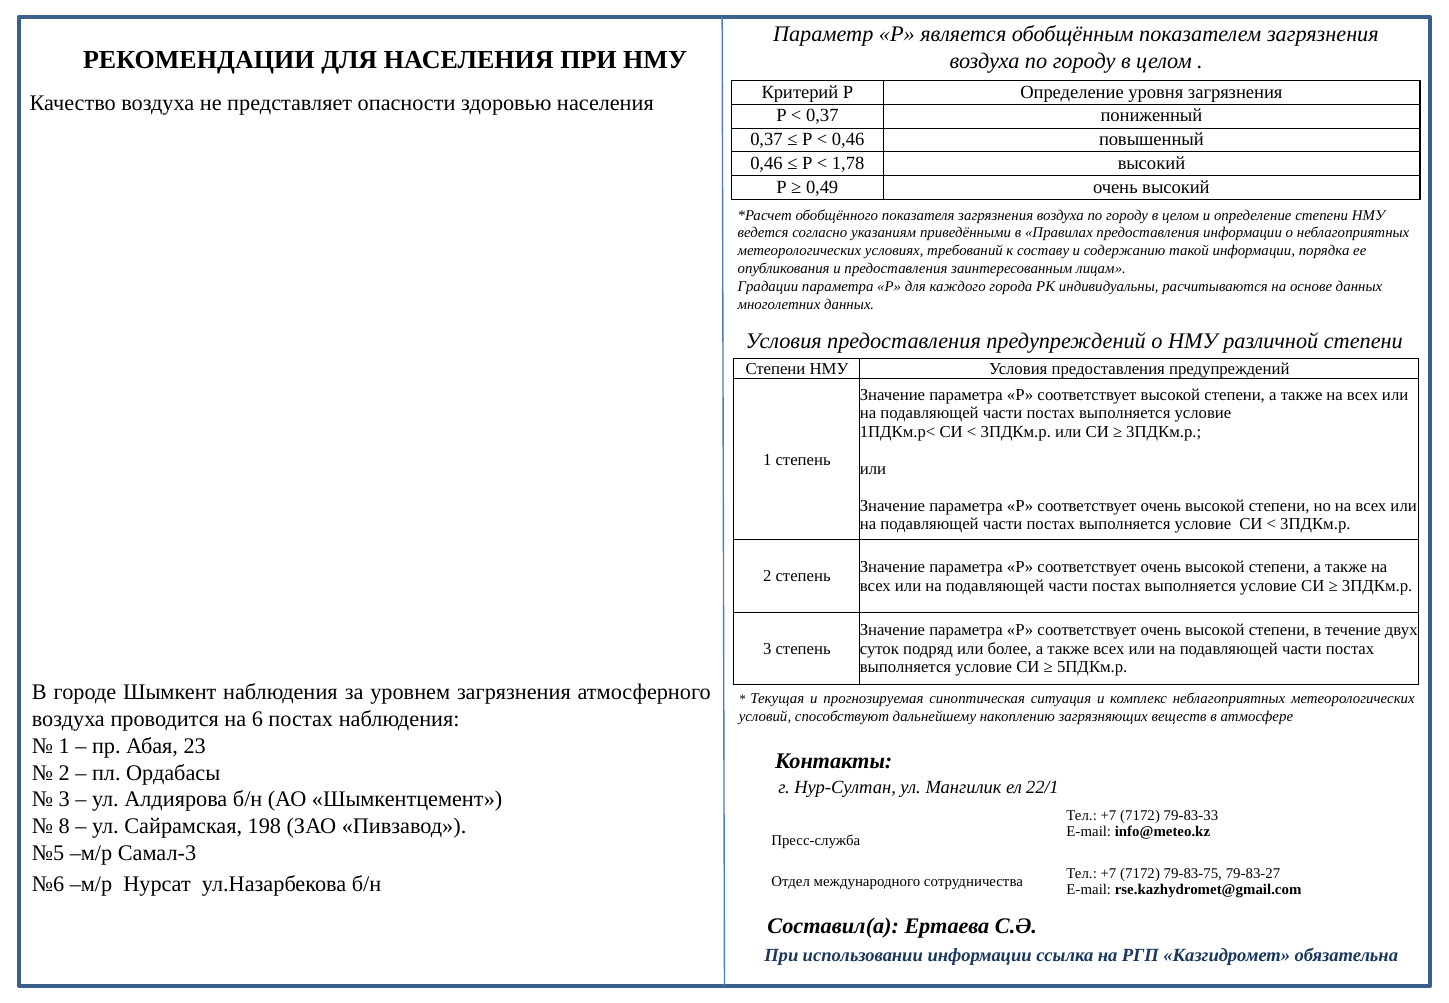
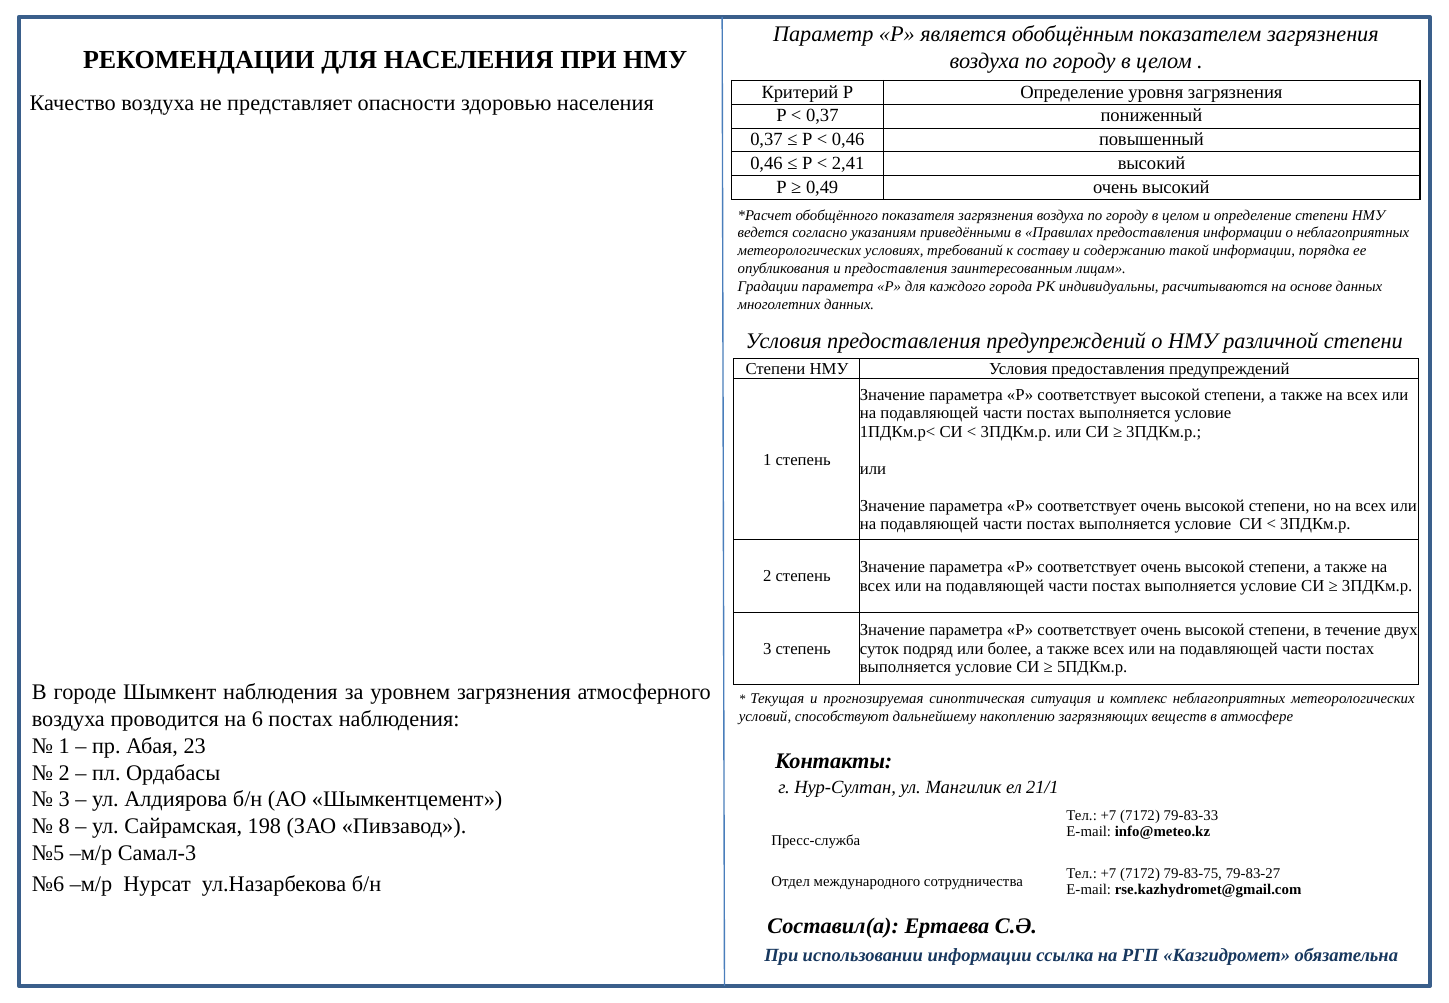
1,78: 1,78 -> 2,41
22/1: 22/1 -> 21/1
